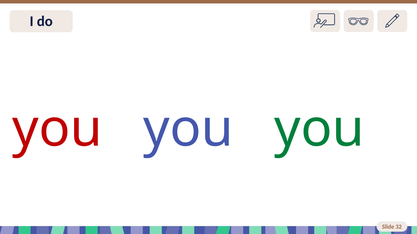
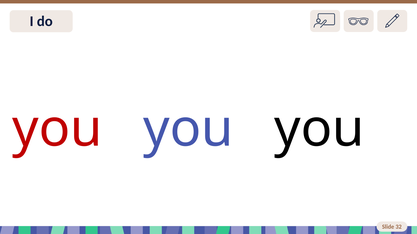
you at (319, 129) colour: green -> black
